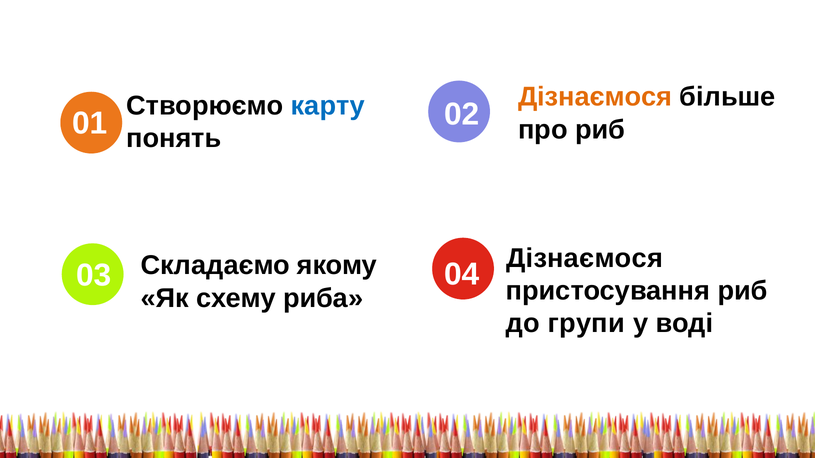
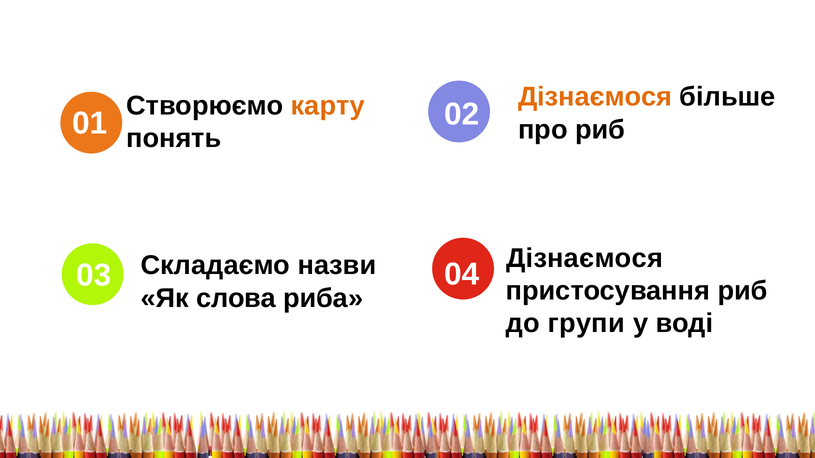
карту colour: blue -> orange
якому: якому -> назви
схему: схему -> слова
